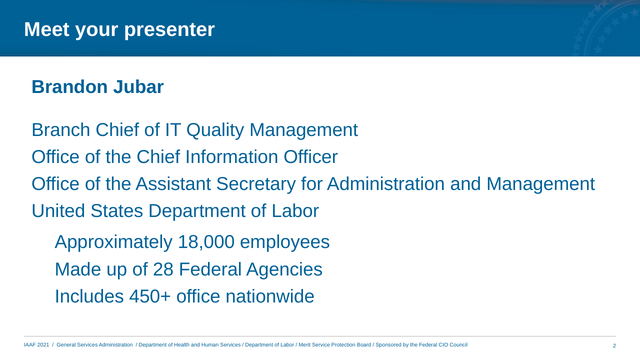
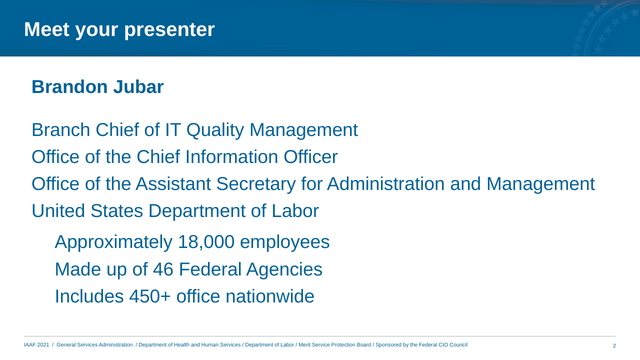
28: 28 -> 46
